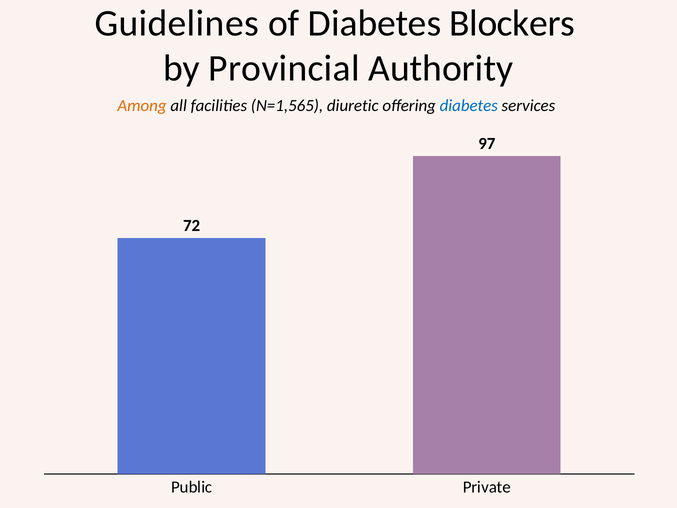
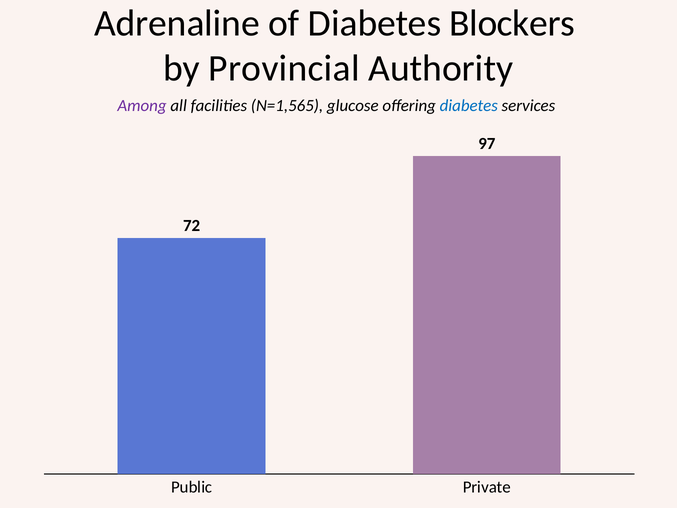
Guidelines: Guidelines -> Adrenaline
Among colour: orange -> purple
diuretic: diuretic -> glucose
